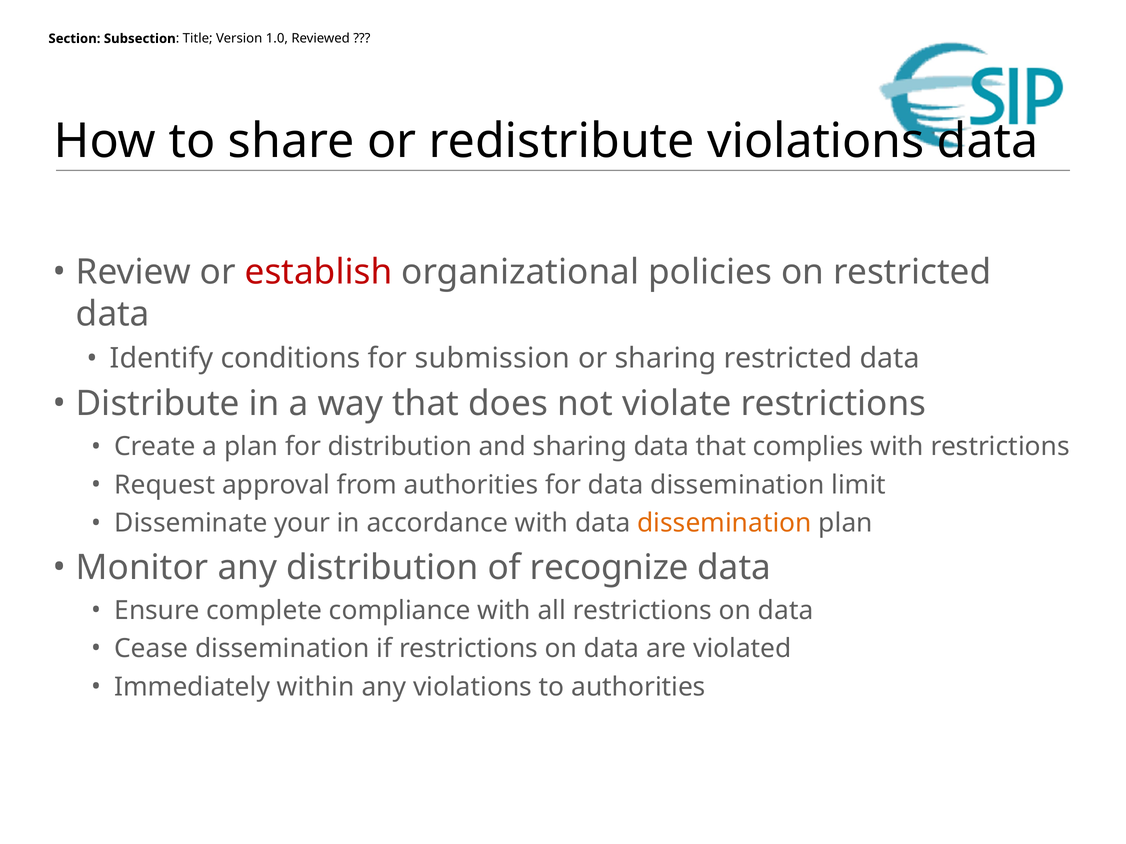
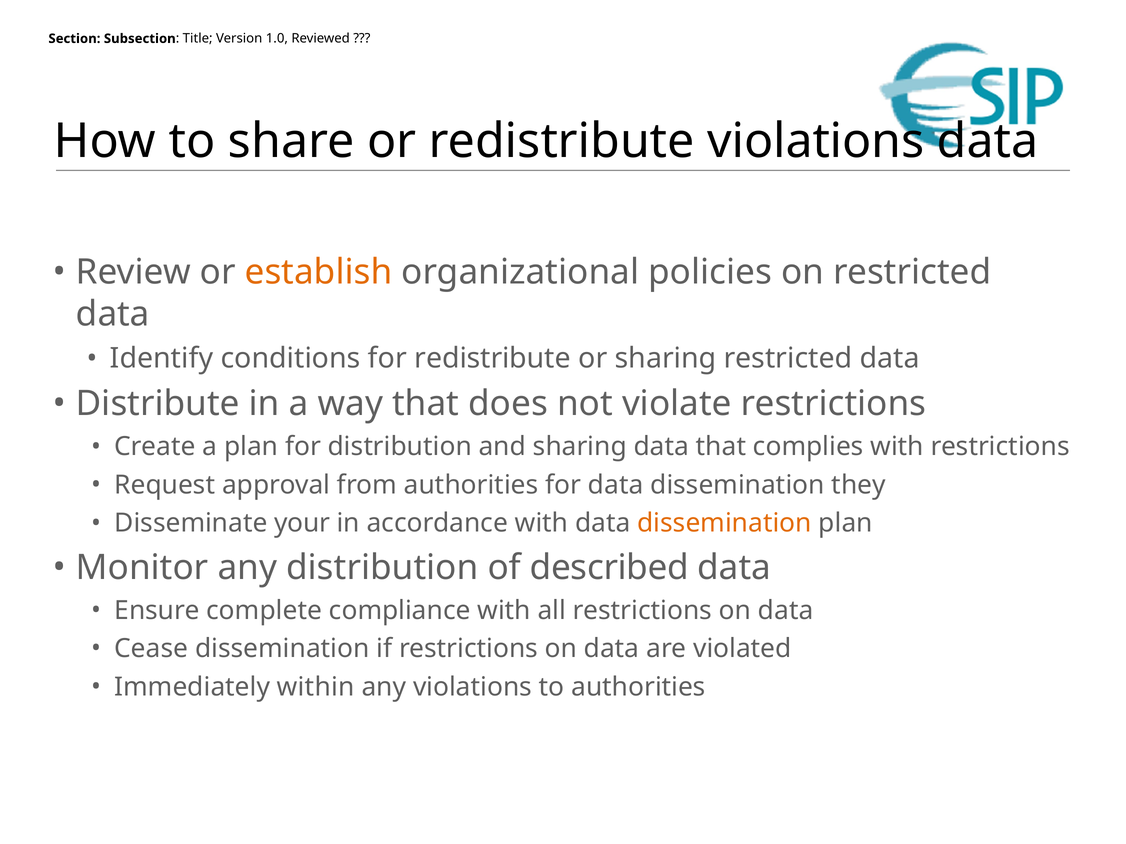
establish colour: red -> orange
for submission: submission -> redistribute
limit: limit -> they
recognize: recognize -> described
